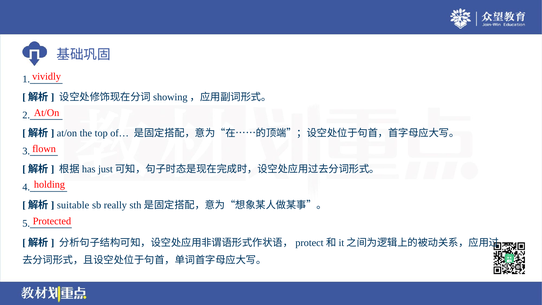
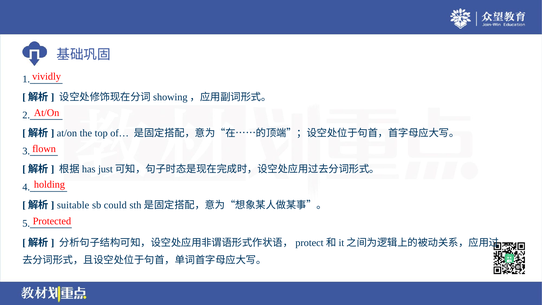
really: really -> could
